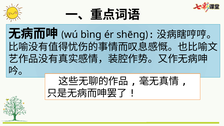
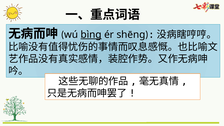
bìng underline: none -> present
